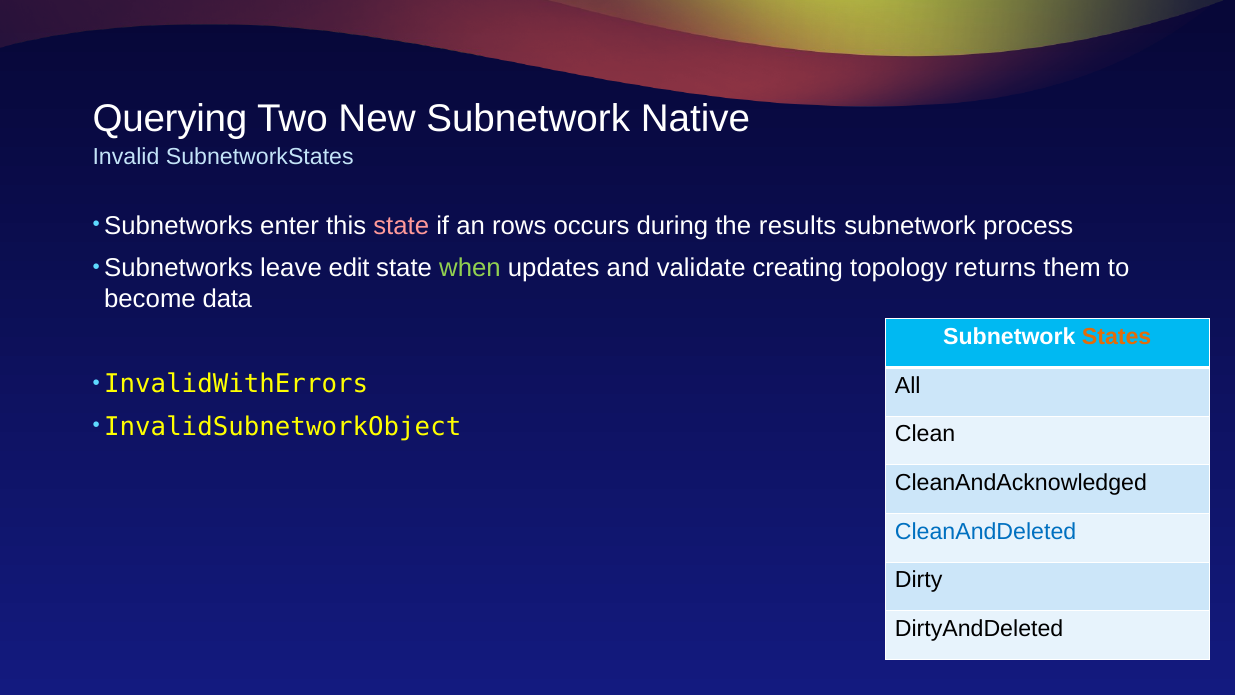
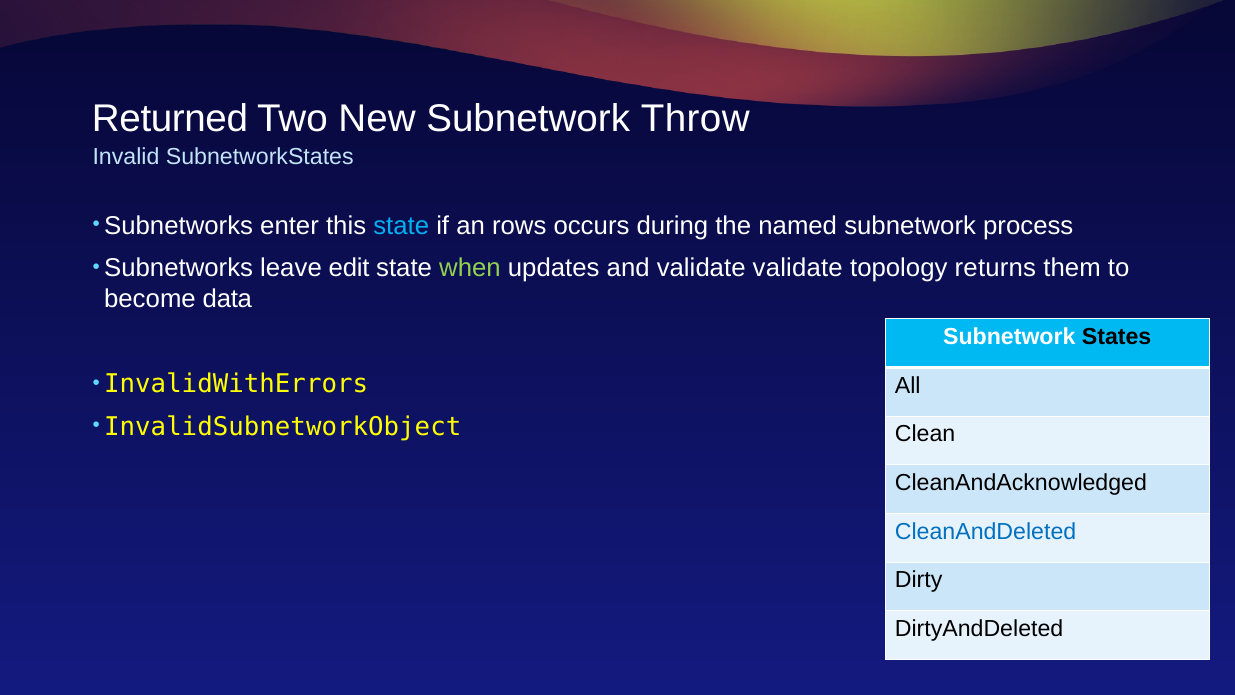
Querying: Querying -> Returned
Native: Native -> Throw
state at (401, 226) colour: pink -> light blue
results: results -> named
validate creating: creating -> validate
States colour: orange -> black
